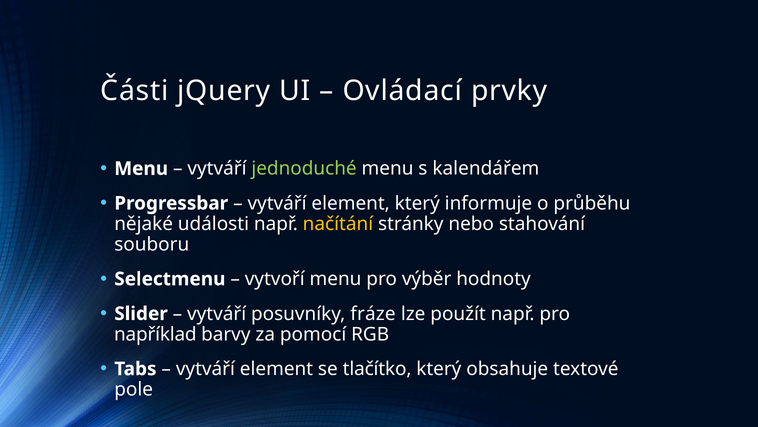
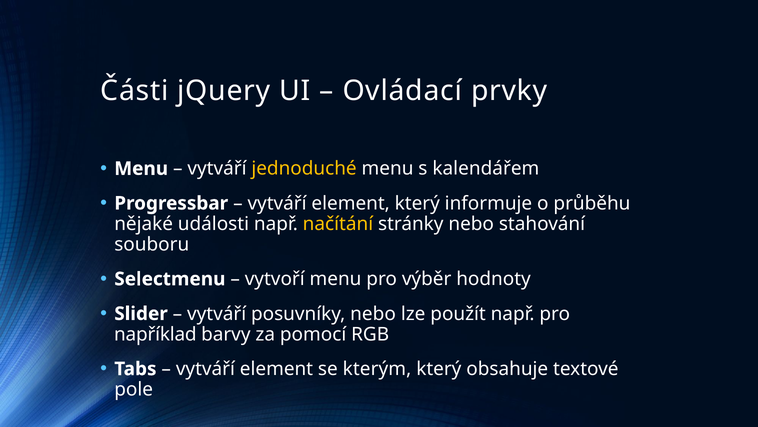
jednoduché colour: light green -> yellow
posuvníky fráze: fráze -> nebo
tlačítko: tlačítko -> kterým
